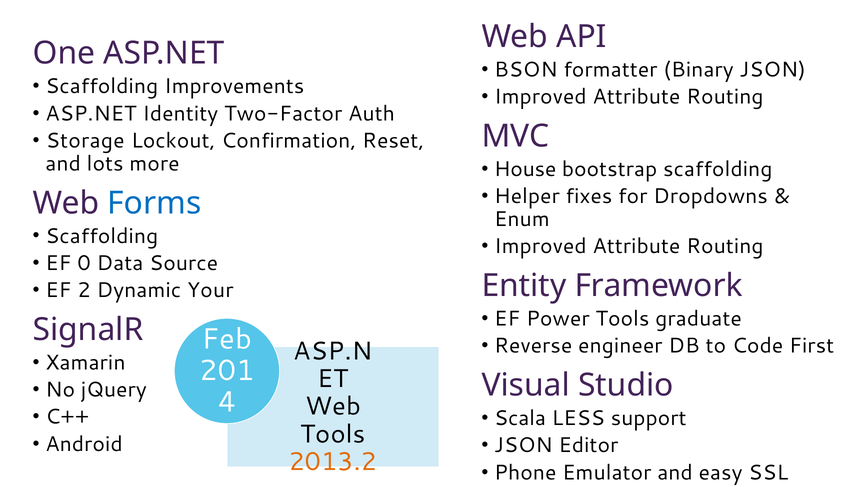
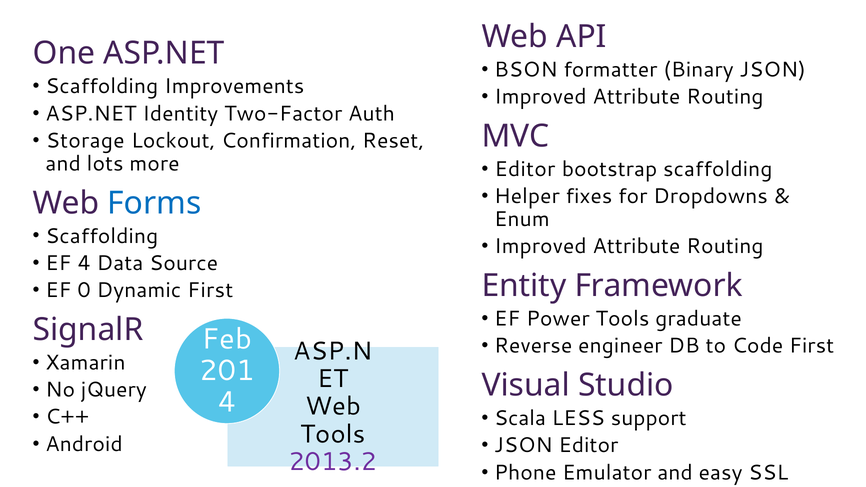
House at (525, 169): House -> Editor
EF 0: 0 -> 4
2: 2 -> 0
Dynamic Your: Your -> First
2013.2 colour: orange -> purple
